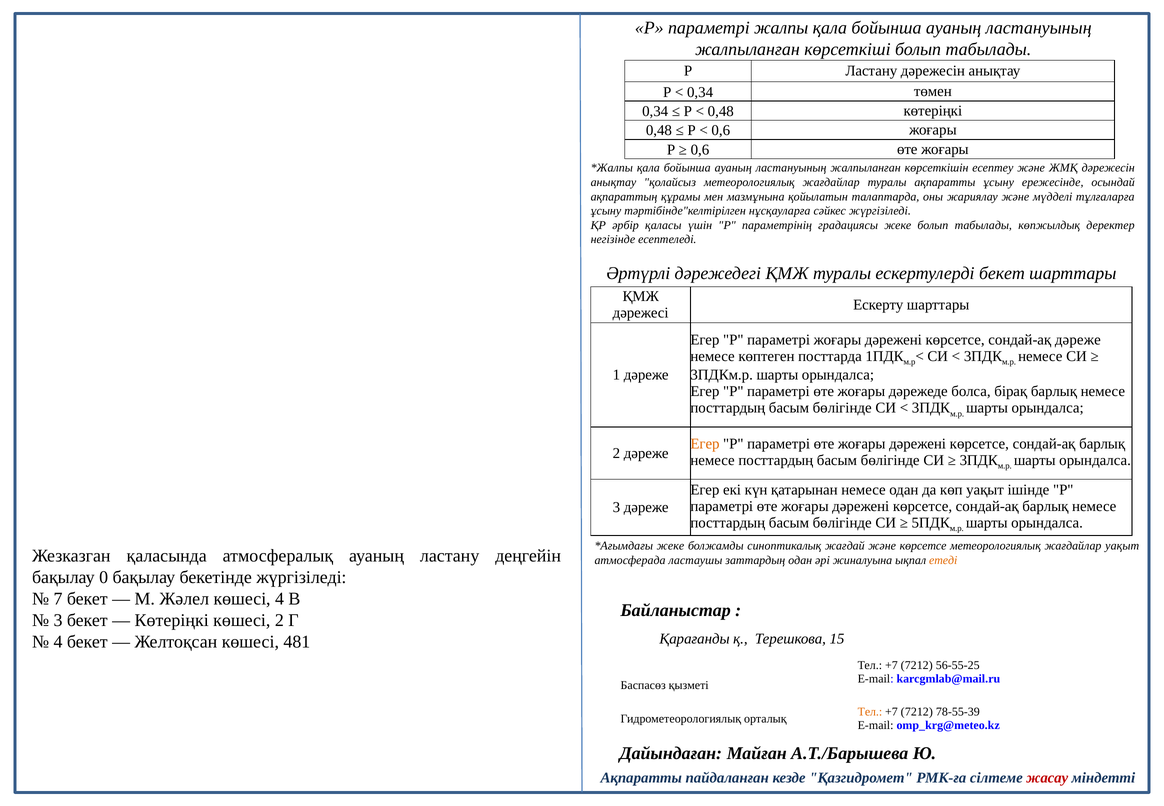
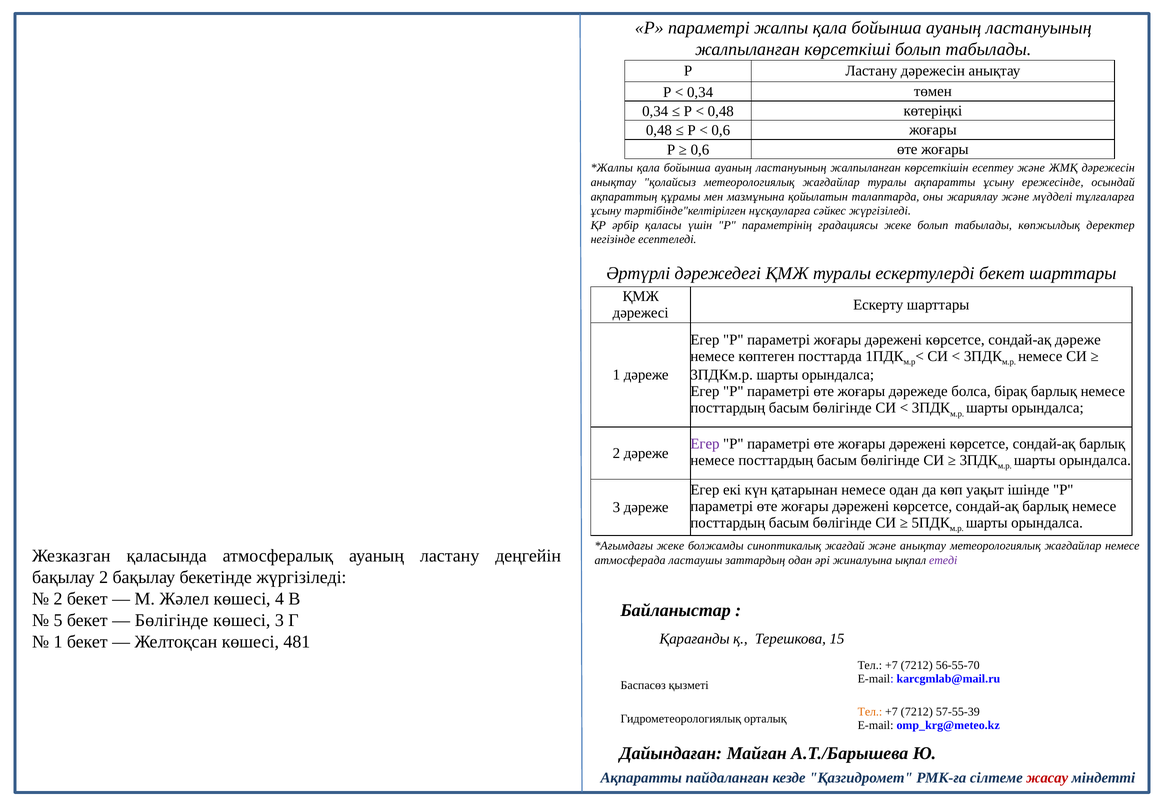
Егер at (705, 444) colour: orange -> purple
және көрсетсе: көрсетсе -> анықтау
жағдайлар уақыт: уақыт -> немесе
етеді colour: orange -> purple
бақылау 0: 0 -> 2
7 at (58, 598): 7 -> 2
3 at (58, 620): 3 -> 5
Көтеріңкі at (172, 620): Көтеріңкі -> Бөлігінде
көшесі 2: 2 -> 3
4 at (58, 641): 4 -> 1
56-55-25: 56-55-25 -> 56-55-70
78-55-39: 78-55-39 -> 57-55-39
